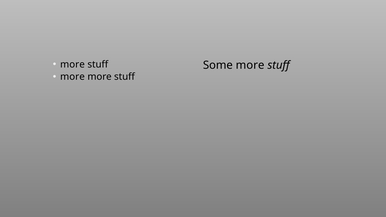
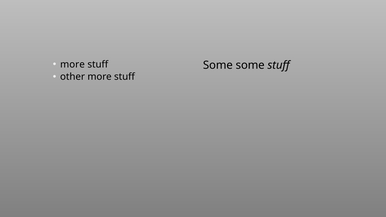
Some more: more -> some
more at (72, 77): more -> other
